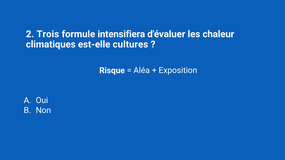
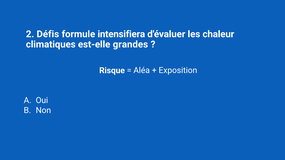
Trois: Trois -> Défis
cultures: cultures -> grandes
